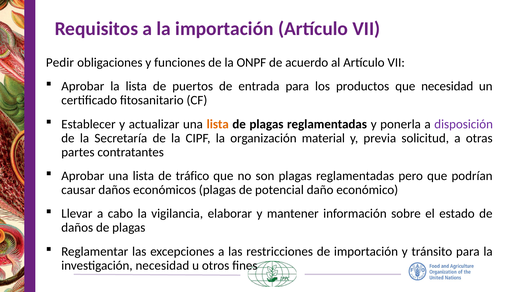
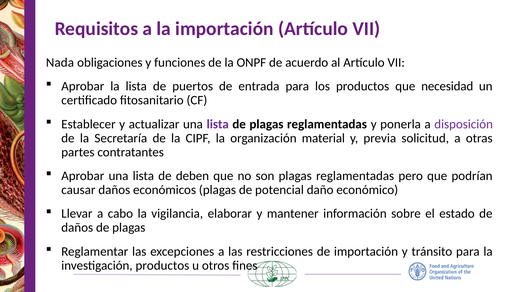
Pedir: Pedir -> Nada
lista at (218, 124) colour: orange -> purple
tráfico: tráfico -> deben
investigación necesidad: necesidad -> productos
